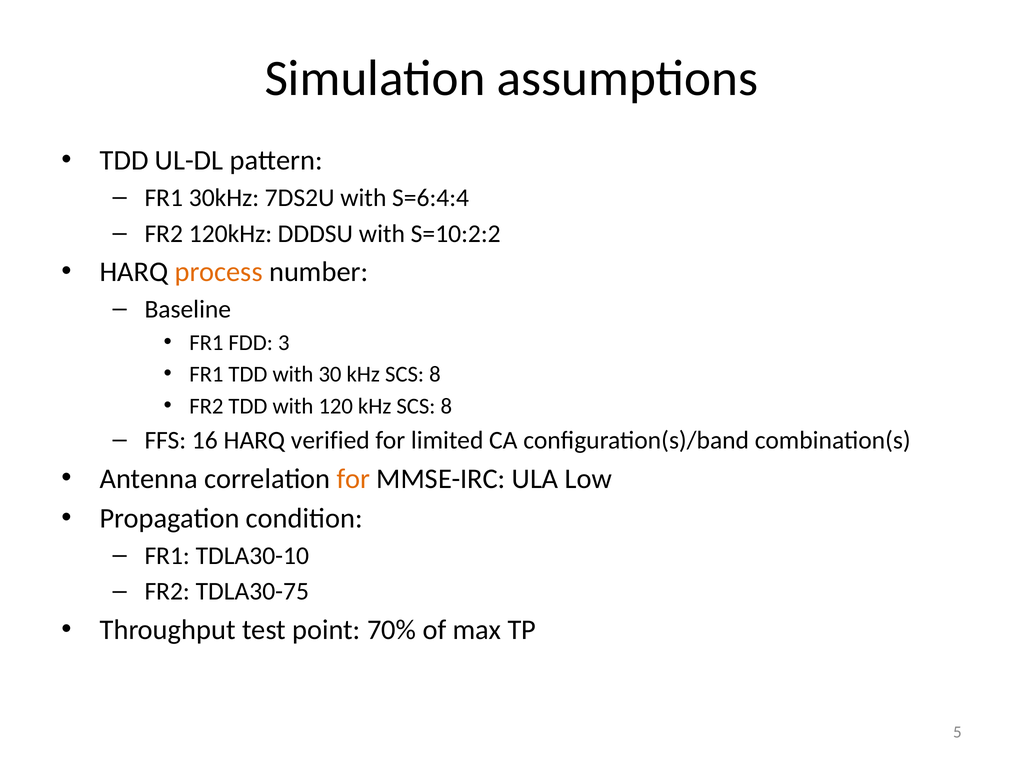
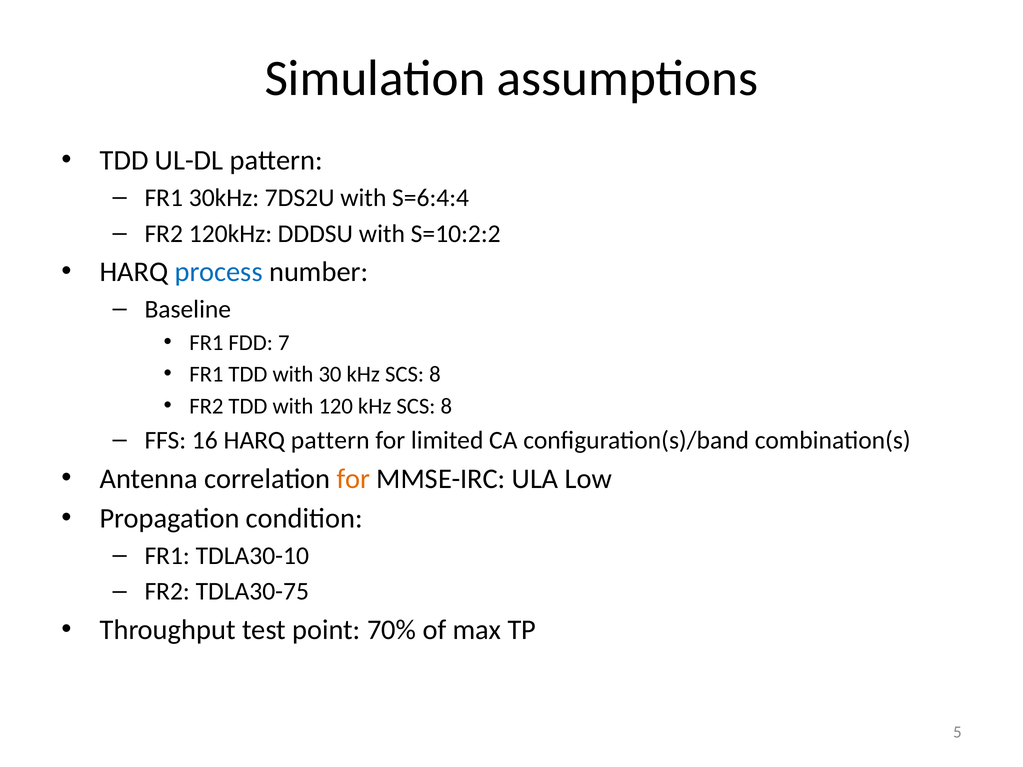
process colour: orange -> blue
3: 3 -> 7
HARQ verified: verified -> pattern
